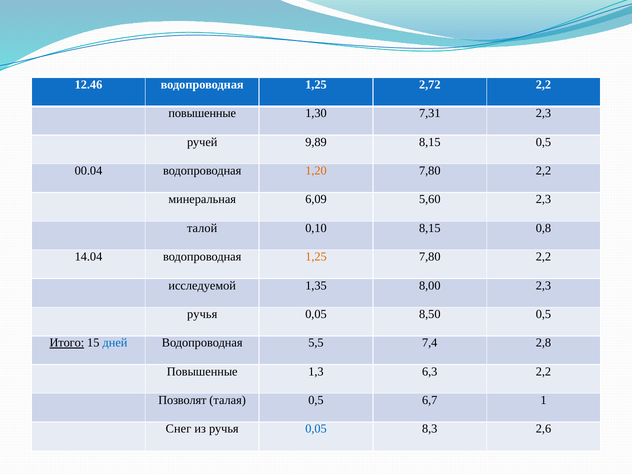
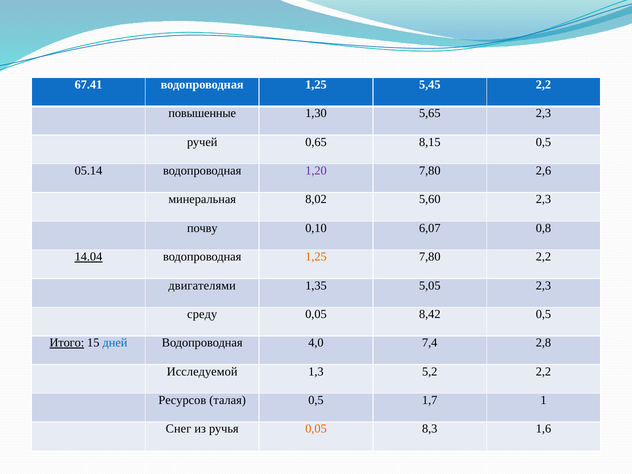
12.46: 12.46 -> 67.41
2,72: 2,72 -> 5,45
7,31: 7,31 -> 5,65
9,89: 9,89 -> 0,65
00.04: 00.04 -> 05.14
1,20 colour: orange -> purple
2,2 at (543, 171): 2,2 -> 2,6
6,09: 6,09 -> 8,02
талой: талой -> почву
0,10 8,15: 8,15 -> 6,07
14.04 underline: none -> present
исследуемой: исследуемой -> двигателями
8,00: 8,00 -> 5,05
ручья at (202, 314): ручья -> среду
8,50: 8,50 -> 8,42
5,5: 5,5 -> 4,0
Повышенные at (202, 372): Повышенные -> Исследуемой
6,3: 6,3 -> 5,2
Позволят: Позволят -> Ресурсов
6,7: 6,7 -> 1,7
0,05 at (316, 429) colour: blue -> orange
2,6: 2,6 -> 1,6
